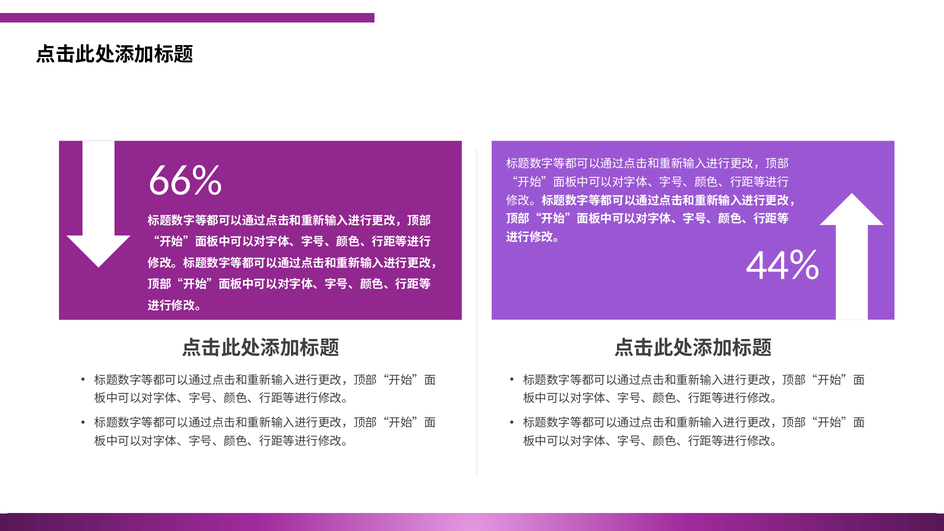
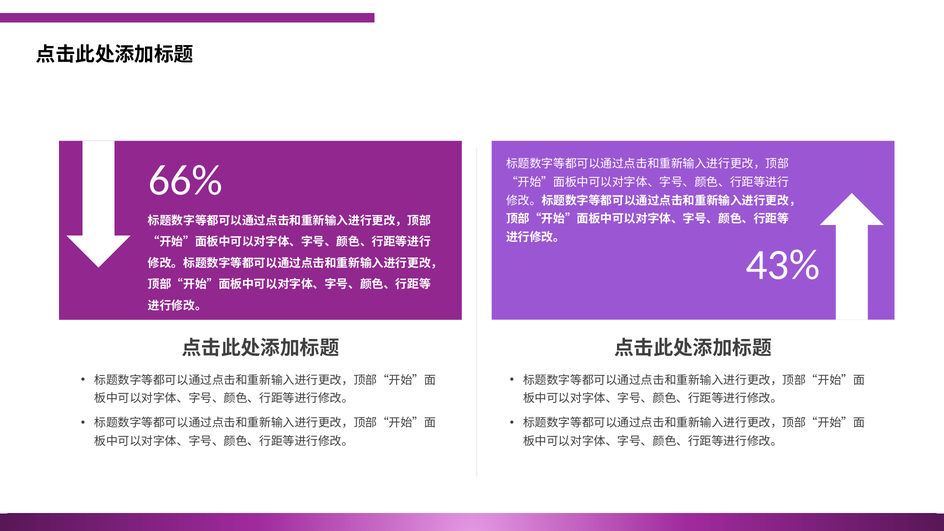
44%: 44% -> 43%
